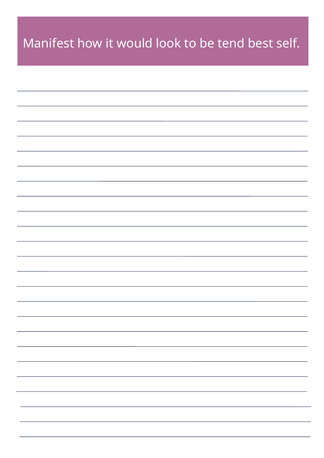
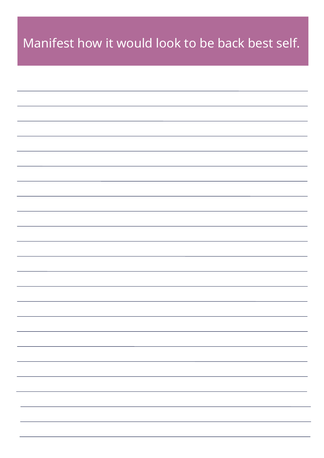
tend: tend -> back
